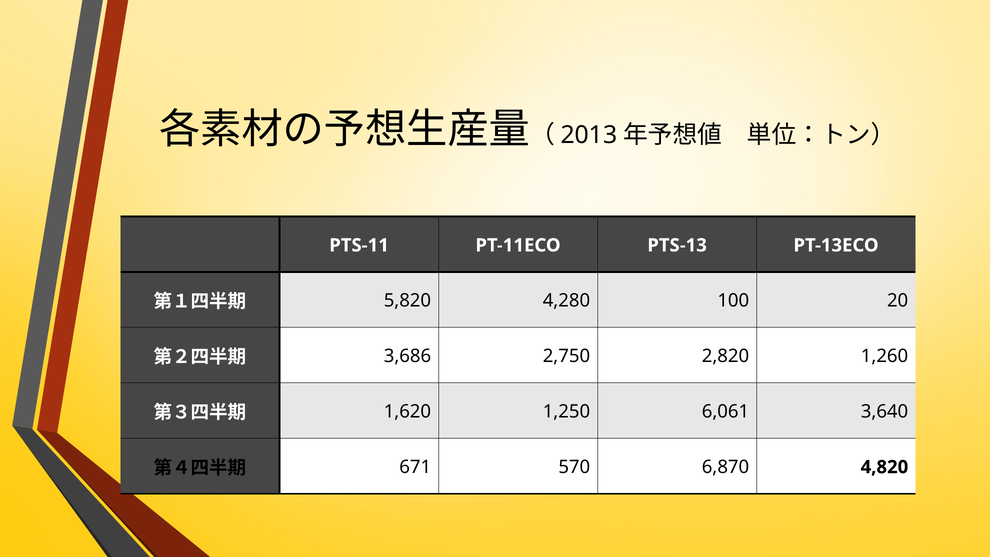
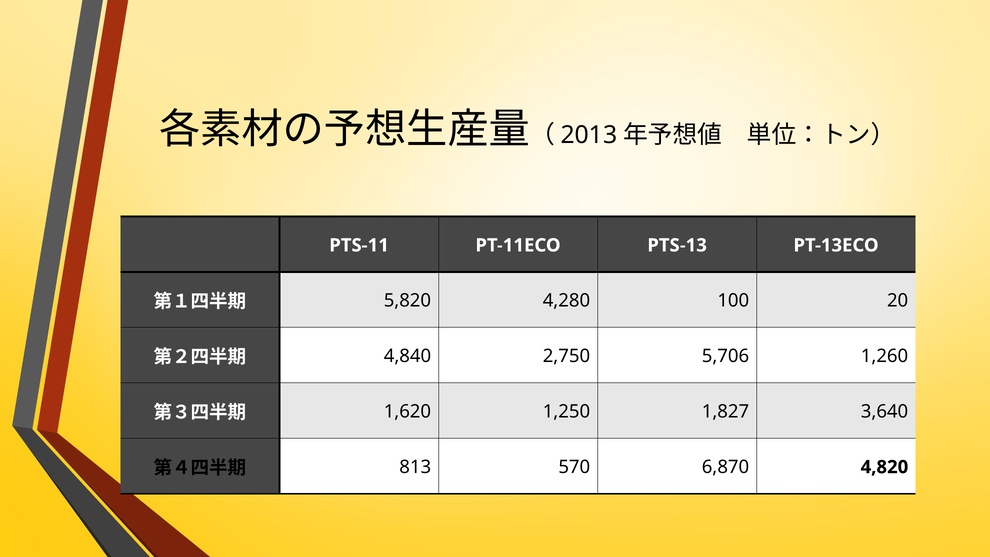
3,686: 3,686 -> 4,840
2,820: 2,820 -> 5,706
6,061: 6,061 -> 1,827
671: 671 -> 813
